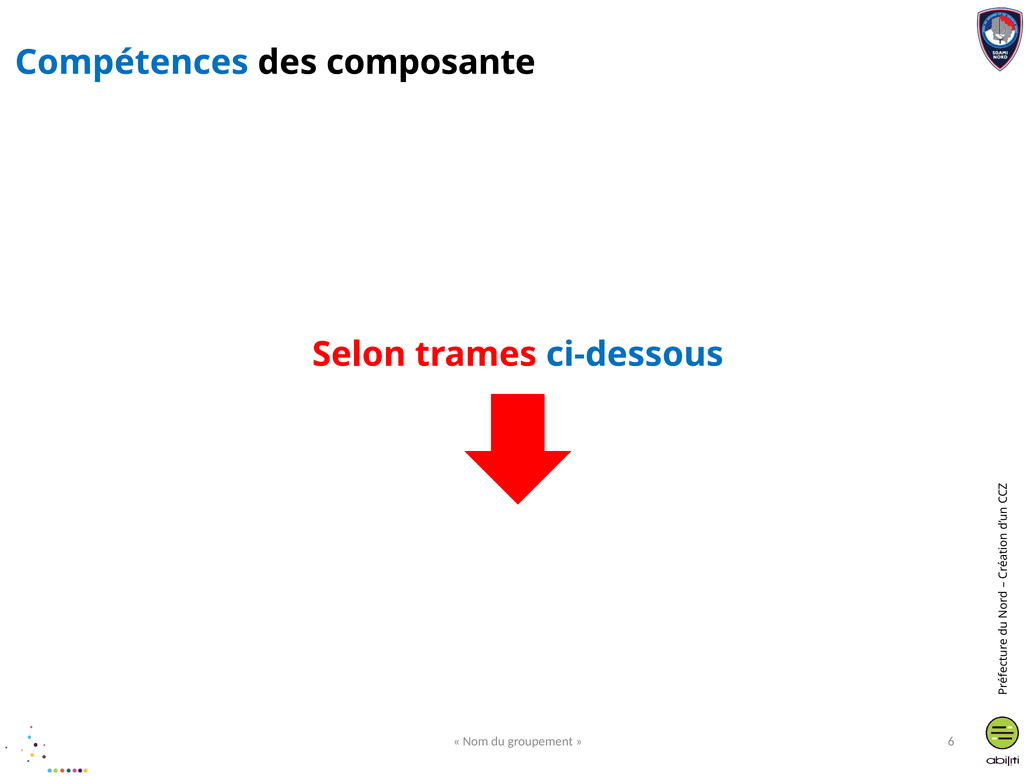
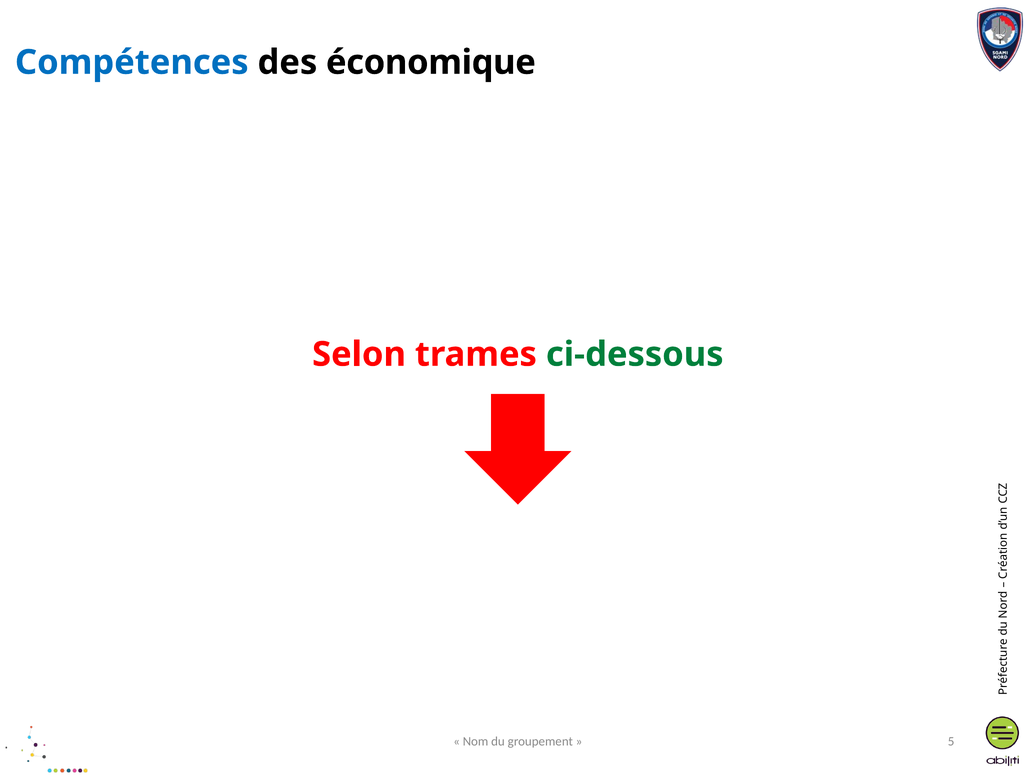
composante: composante -> économique
ci-dessous colour: blue -> green
6: 6 -> 5
